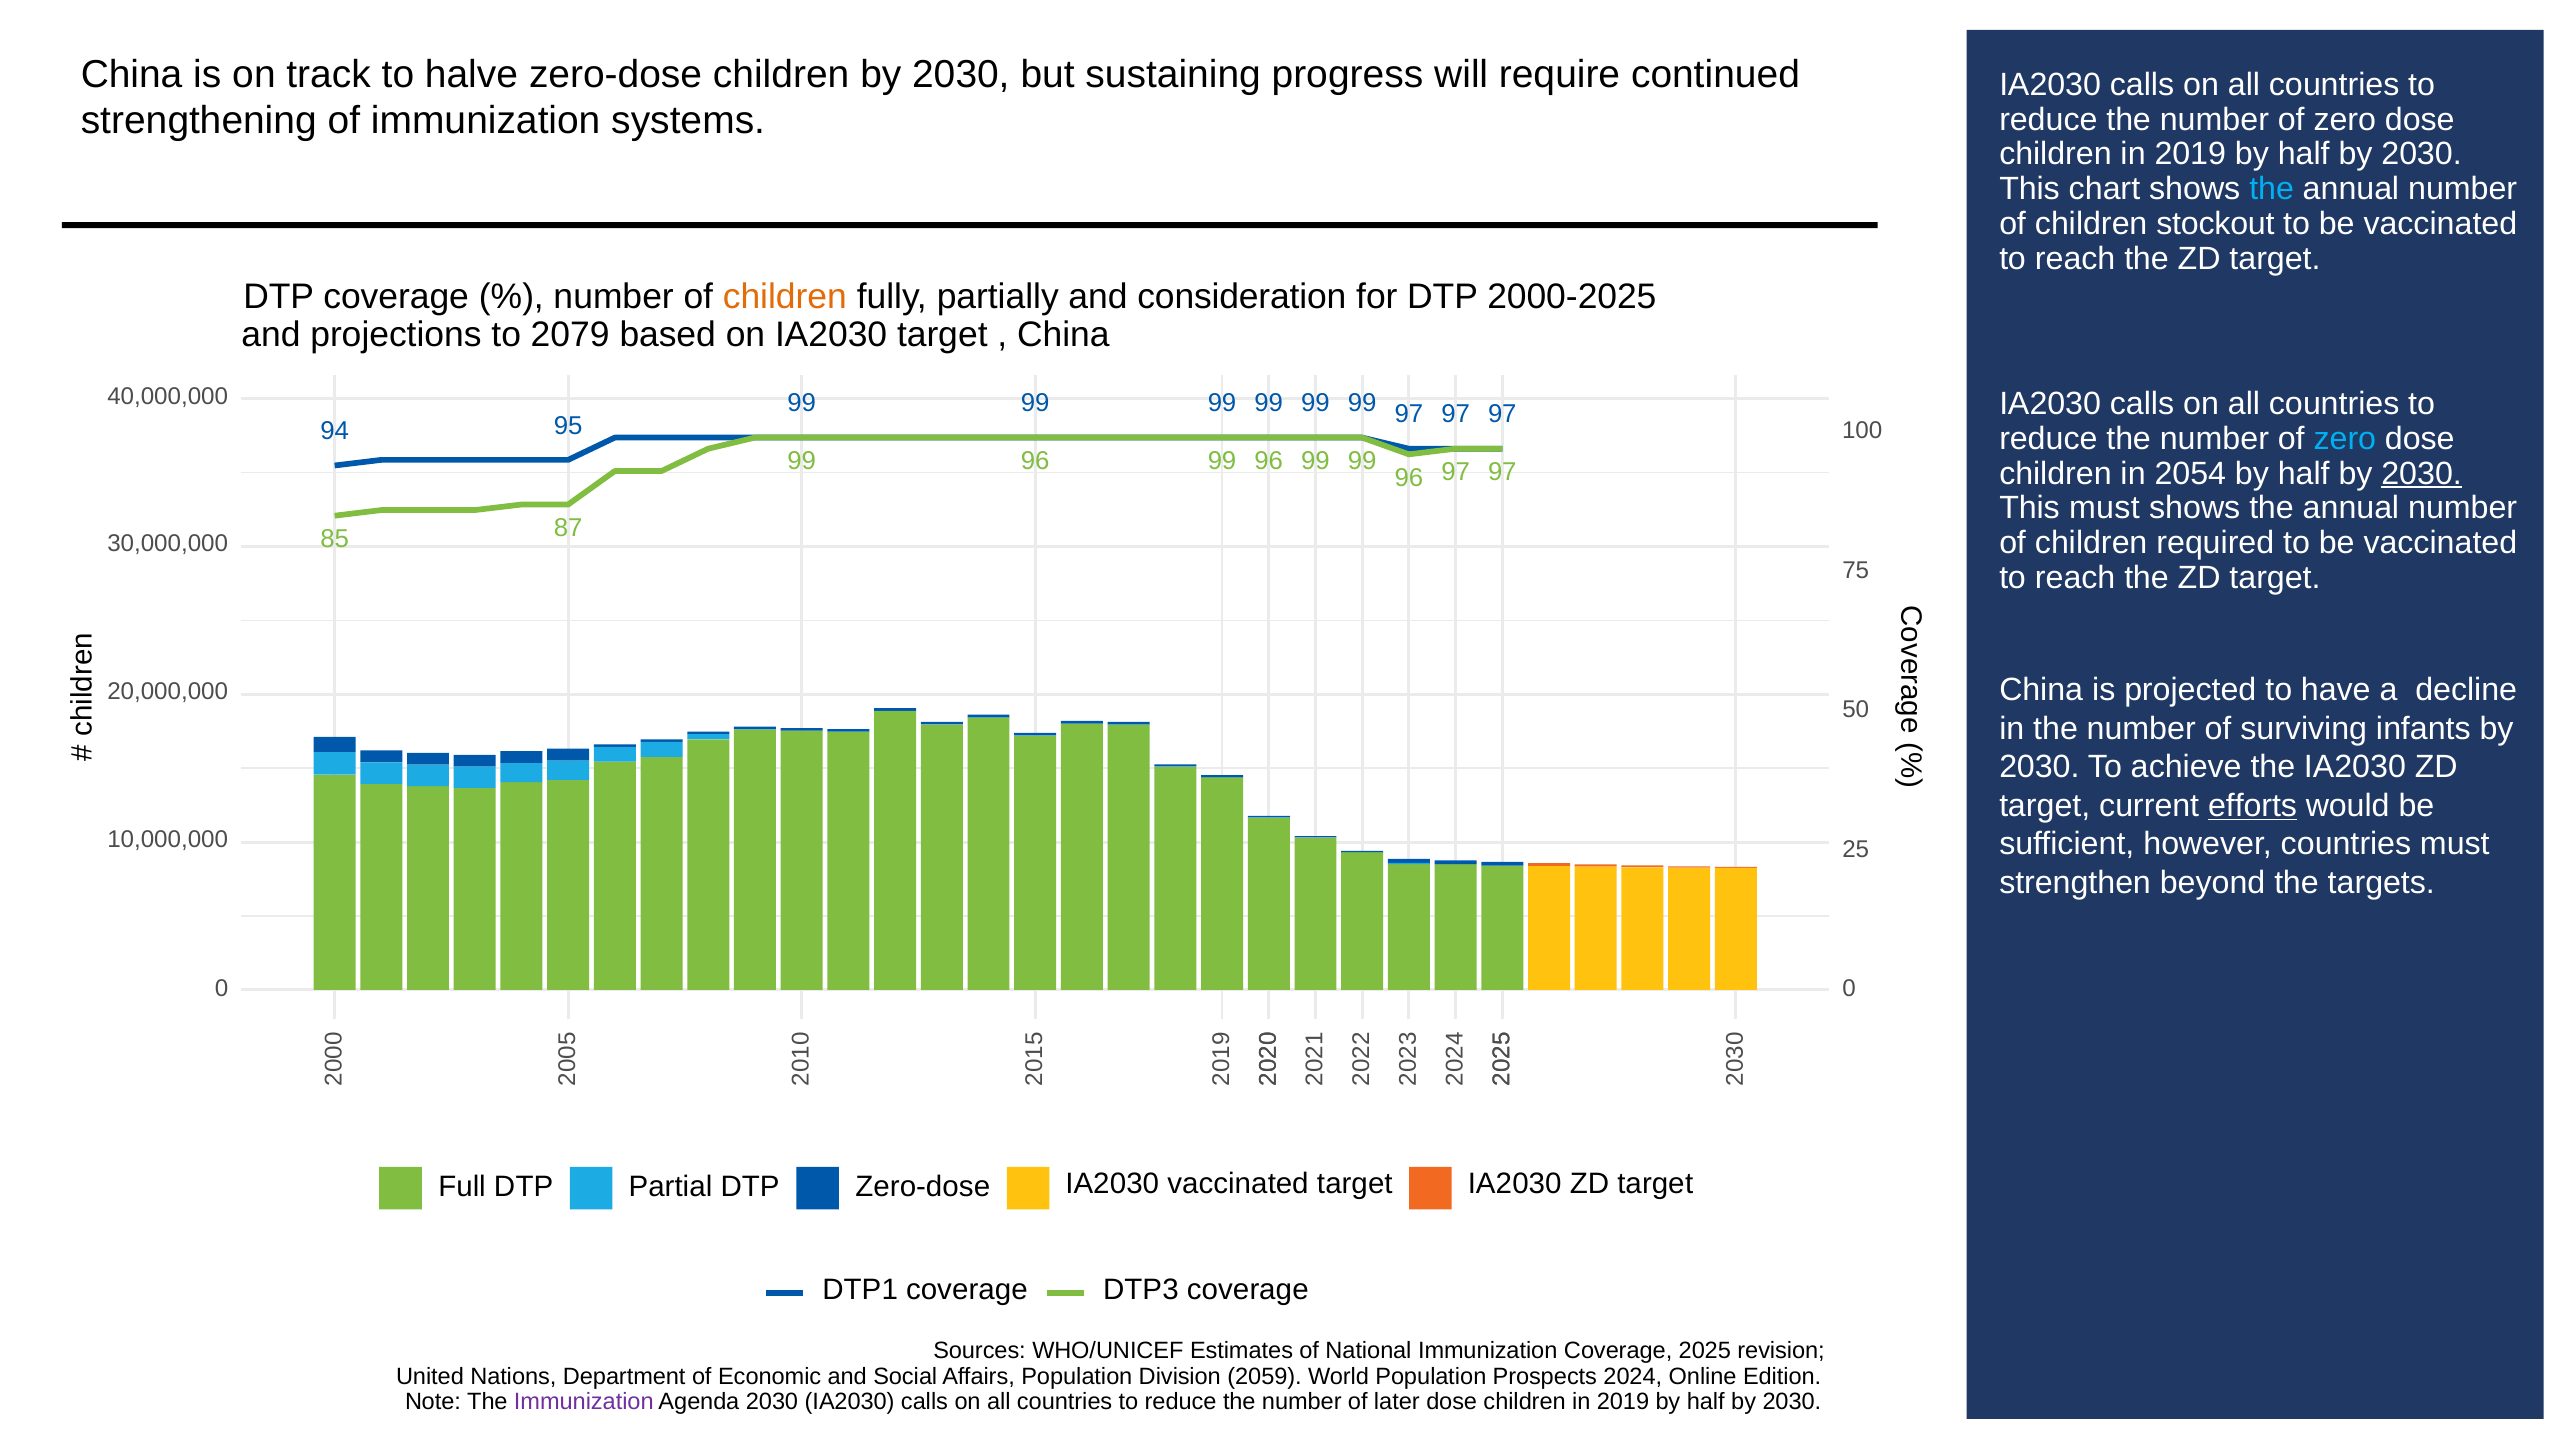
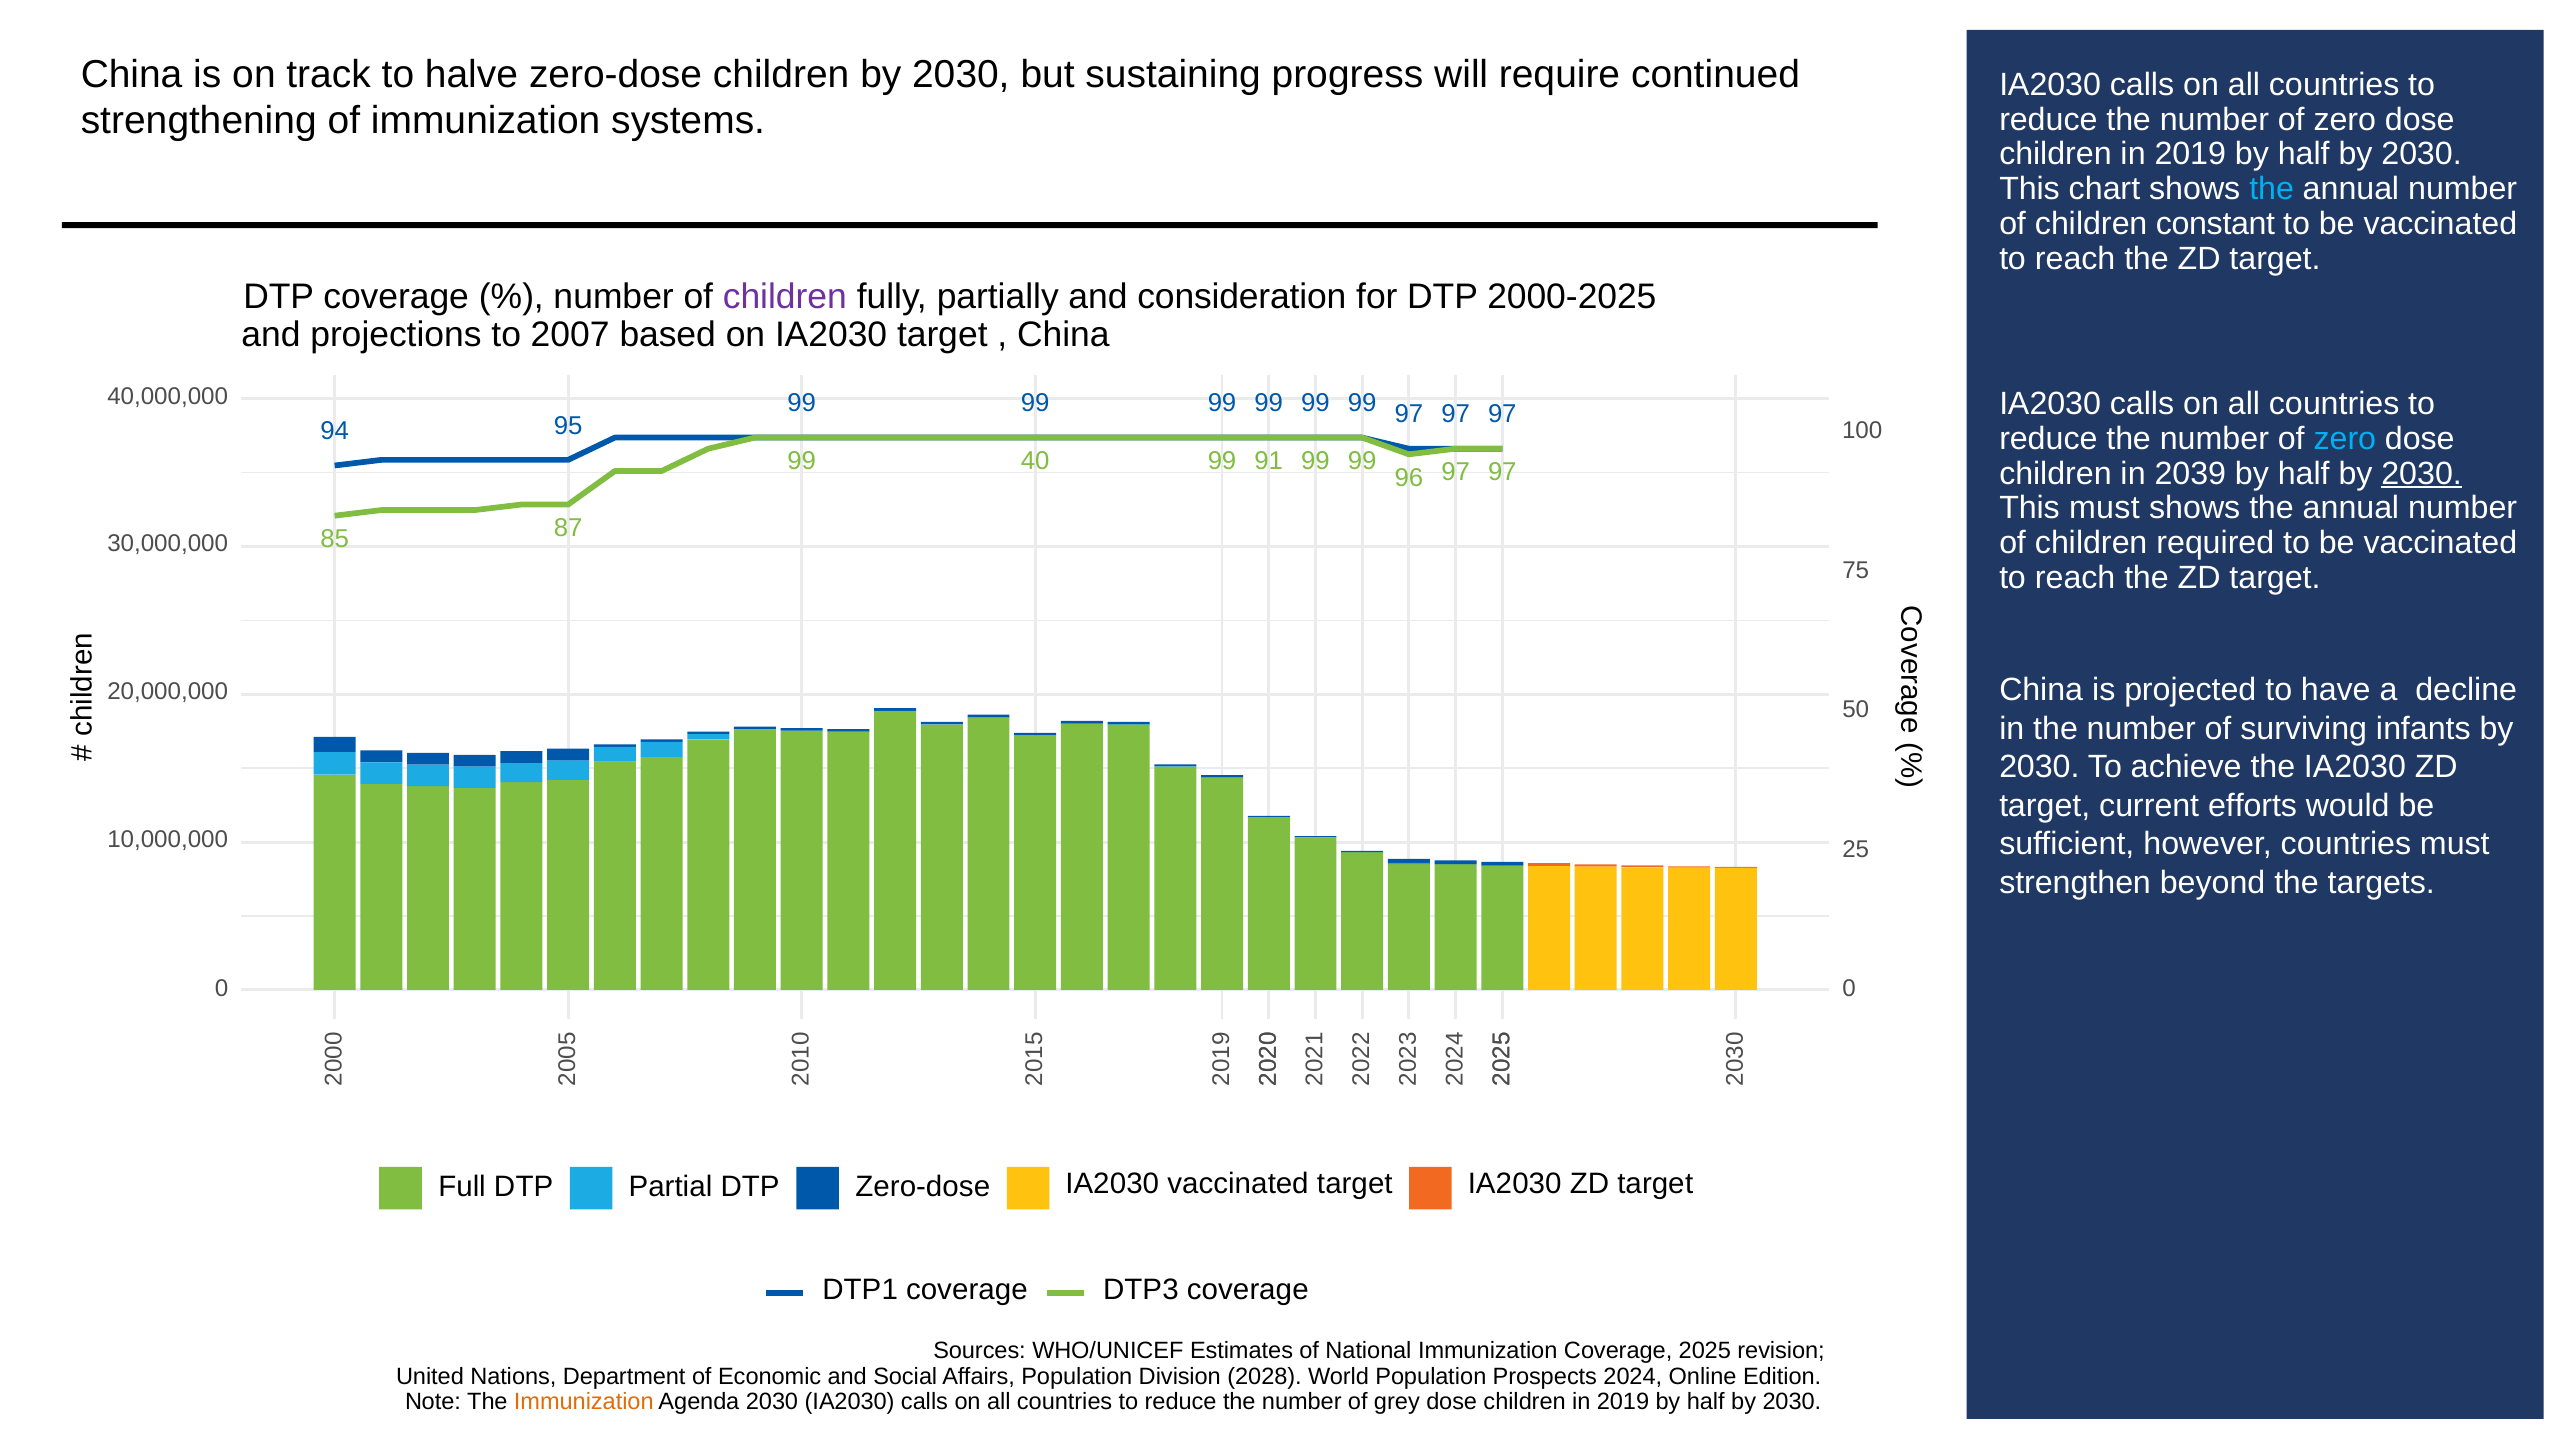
stockout: stockout -> constant
children at (785, 297) colour: orange -> purple
2079: 2079 -> 2007
96 at (1035, 461): 96 -> 40
96 at (1269, 461): 96 -> 91
2054: 2054 -> 2039
efforts underline: present -> none
2059: 2059 -> 2028
Immunization at (584, 1402) colour: purple -> orange
later: later -> grey
